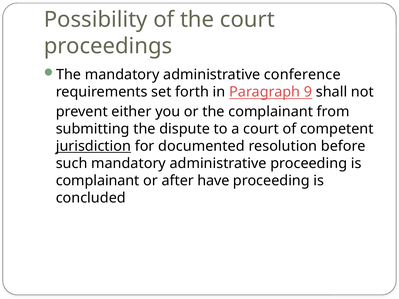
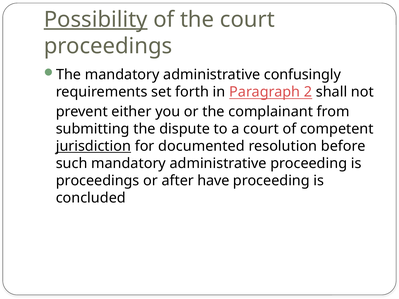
Possibility underline: none -> present
conference: conference -> confusingly
9: 9 -> 2
complainant at (98, 181): complainant -> proceedings
